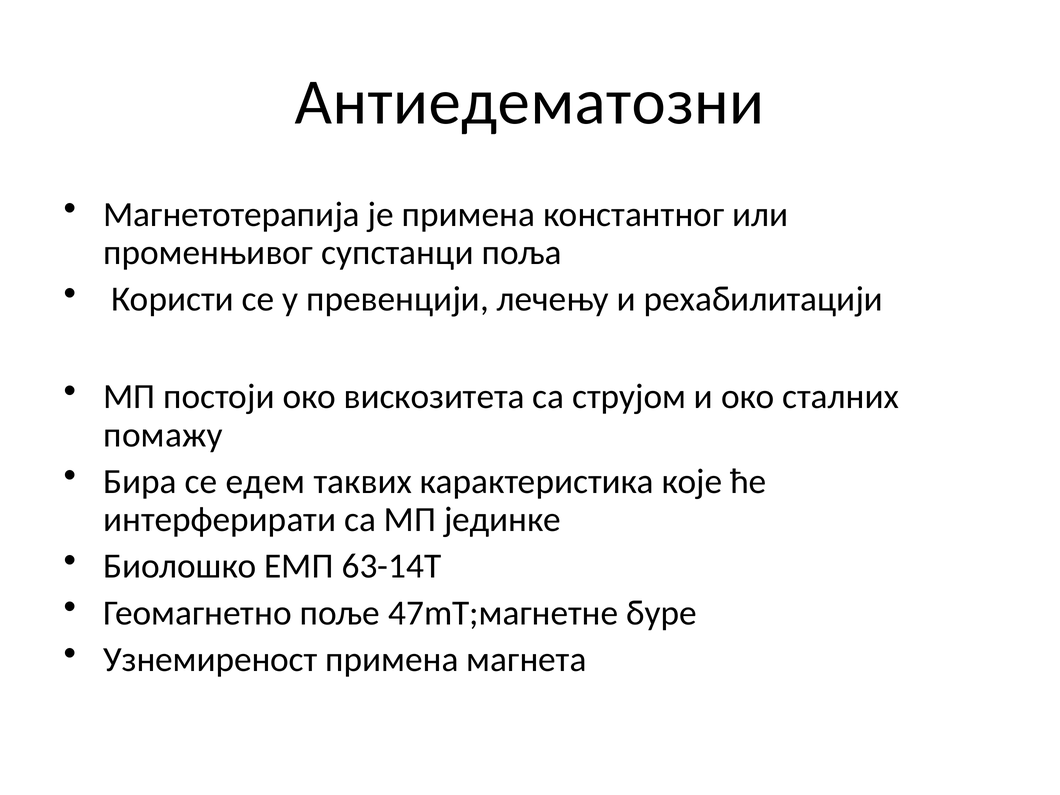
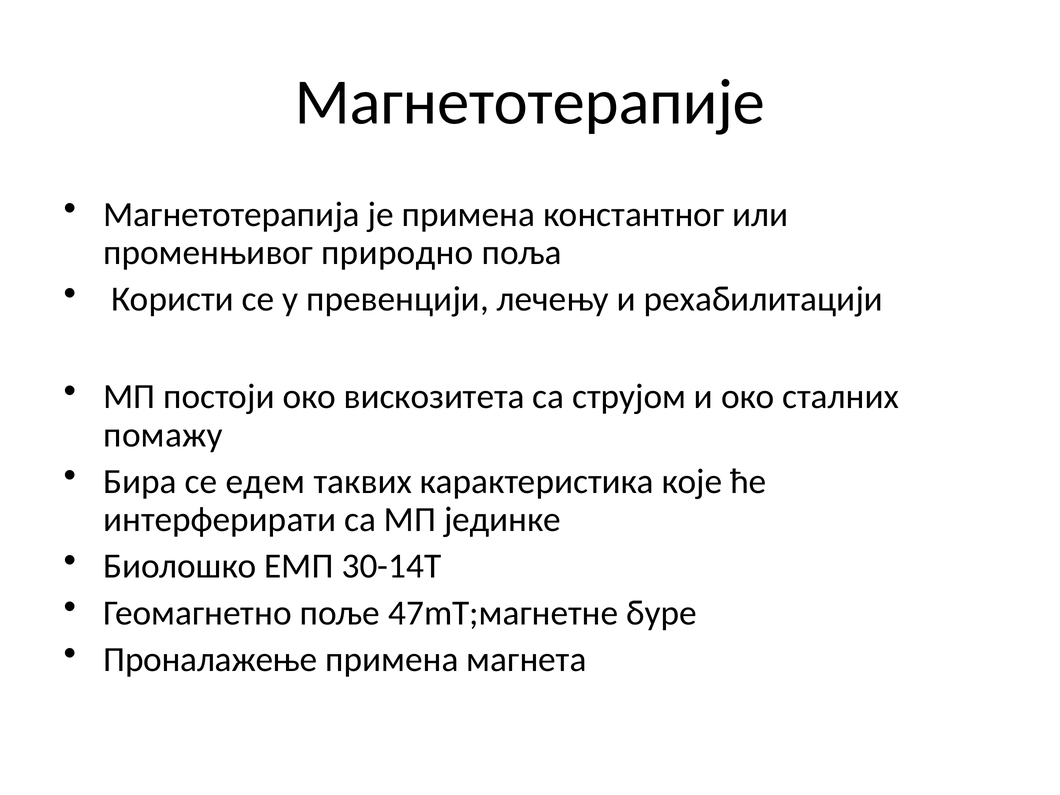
Антиедематозни: Антиедематозни -> Магнетотерапије
супстанци: супстанци -> природно
63-14Т: 63-14Т -> 30-14Т
Узнемиреност: Узнемиреност -> Проналажење
